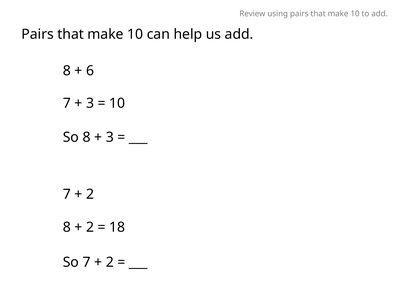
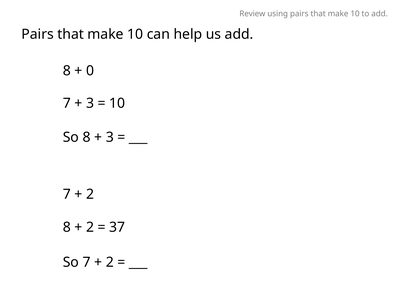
6: 6 -> 0
18: 18 -> 37
